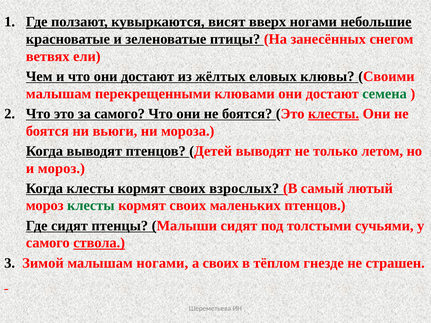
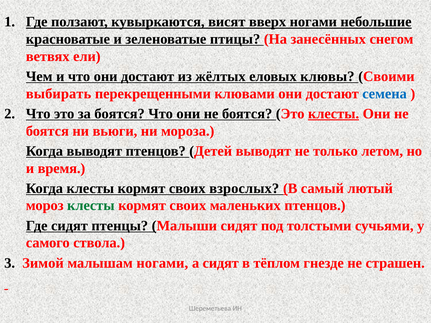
малышам at (59, 94): малышам -> выбирать
семена colour: green -> blue
за самого: самого -> боятся
и мороз: мороз -> время
ствола underline: present -> none
а своих: своих -> сидят
